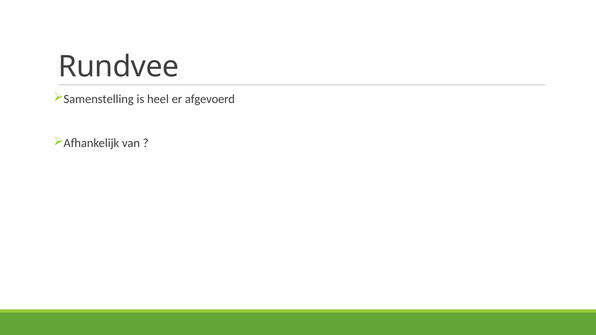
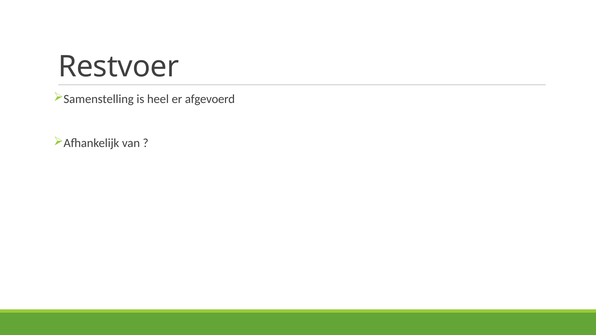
Rundvee: Rundvee -> Restvoer
